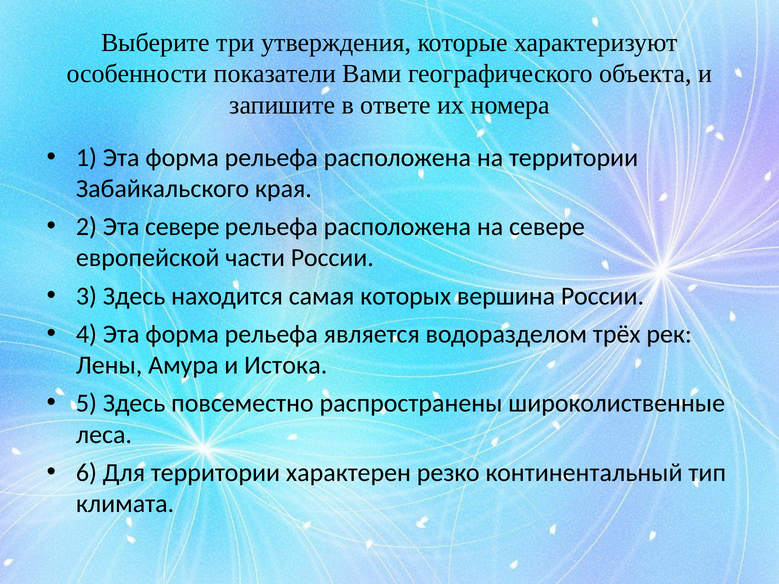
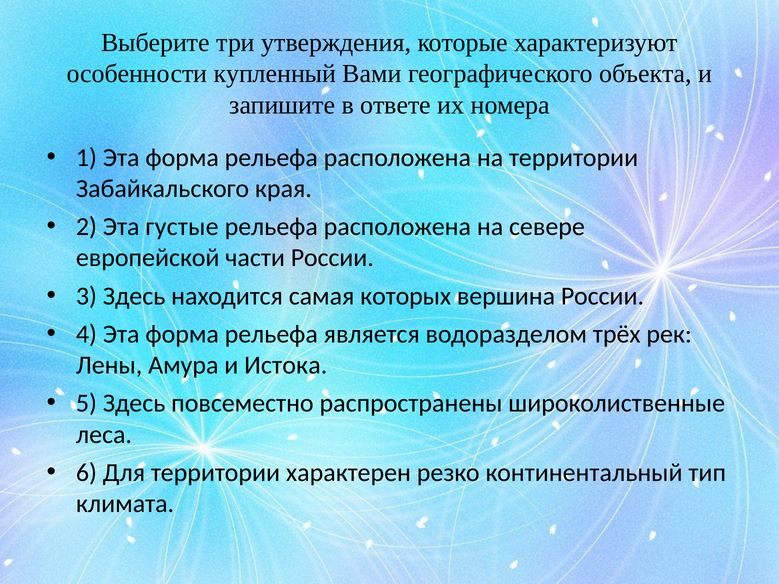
показатели: показатели -> купленный
Эта севере: севере -> густые
